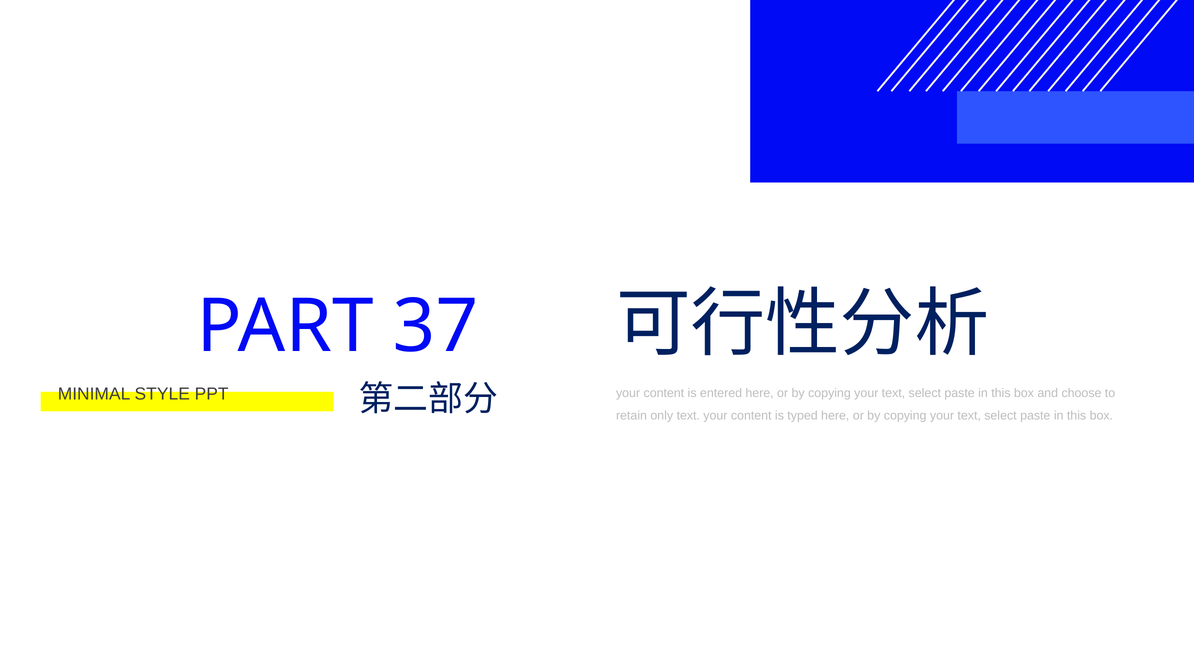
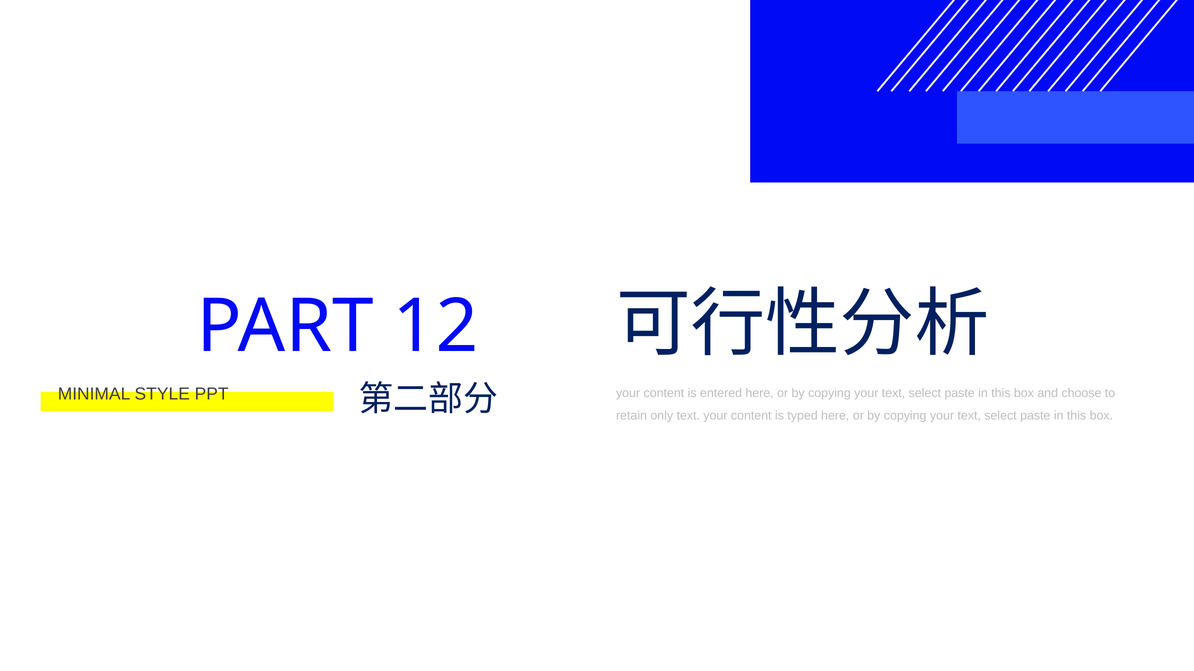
37: 37 -> 12
